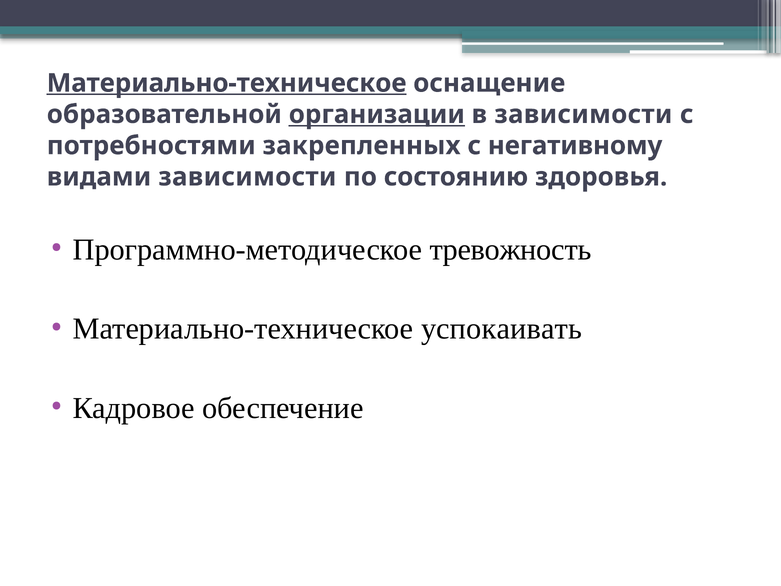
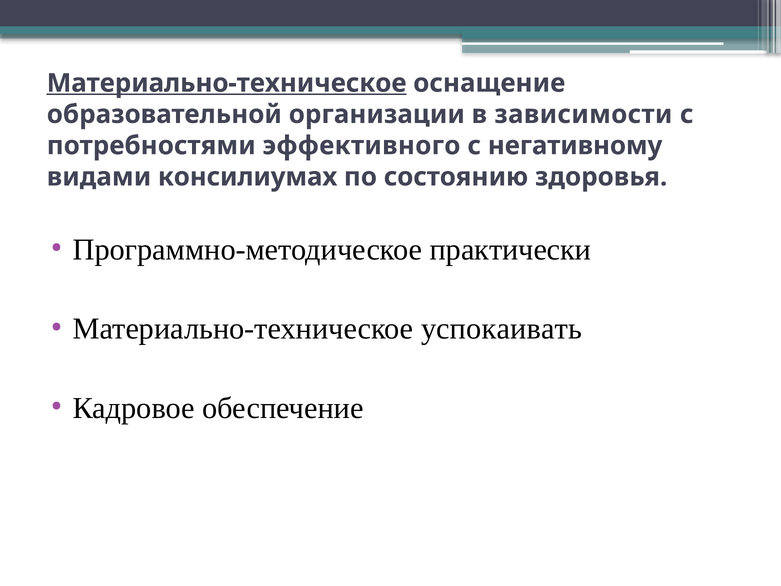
организации underline: present -> none
закрепленных: закрепленных -> эффективного
видами зависимости: зависимости -> консилиумах
тревожность: тревожность -> практически
